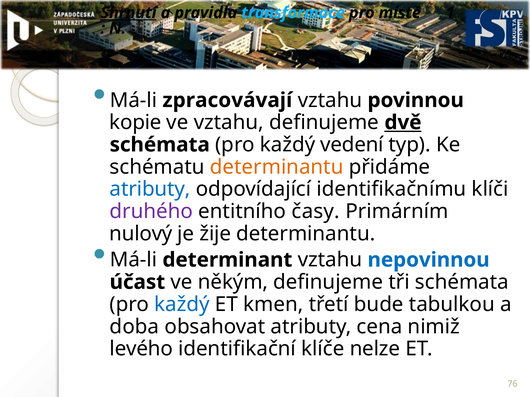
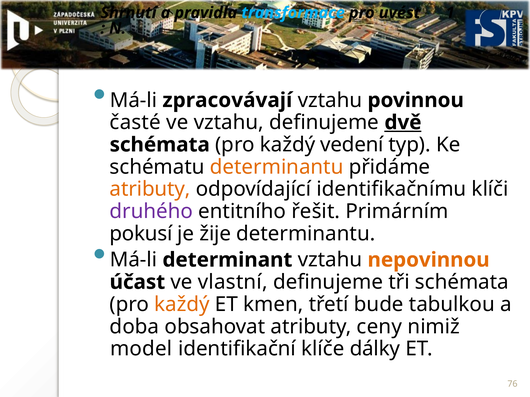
Shrnutí underline: present -> none
místě: místě -> uvést
kopie: kopie -> časté
atributy at (150, 189) colour: blue -> orange
časy: časy -> řešit
nulový: nulový -> pokusí
nepovinnou colour: blue -> orange
někým: někým -> vlastní
každý at (182, 305) colour: blue -> orange
cena: cena -> ceny
levého: levého -> model
nelze: nelze -> dálky
